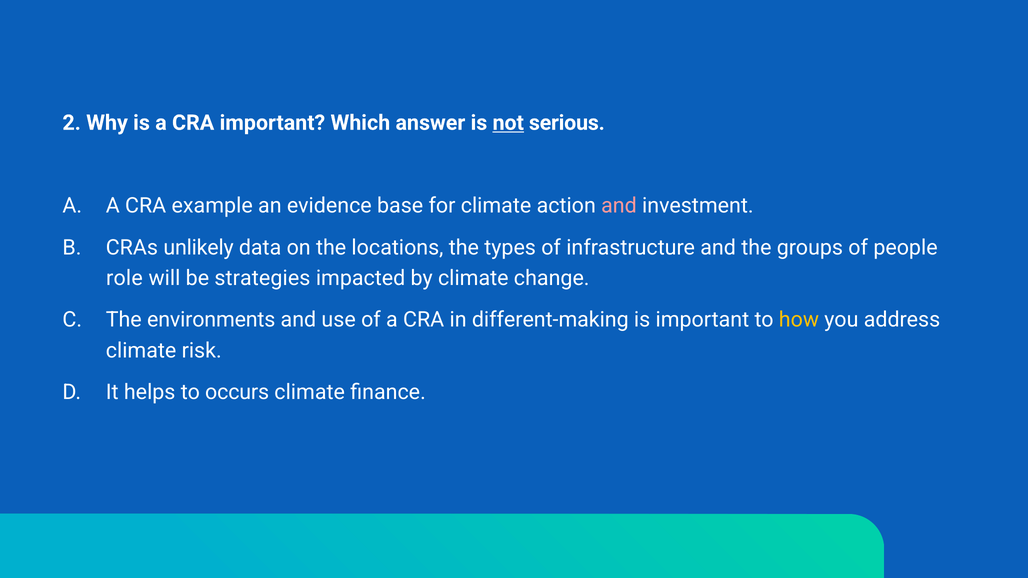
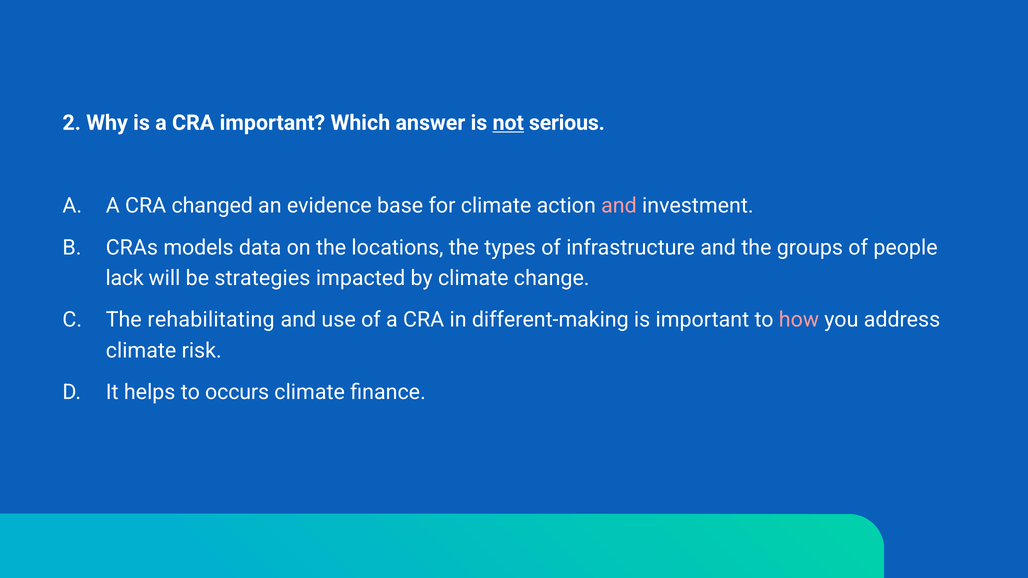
example: example -> changed
unlikely: unlikely -> models
role: role -> lack
environments: environments -> rehabilitating
how colour: yellow -> pink
